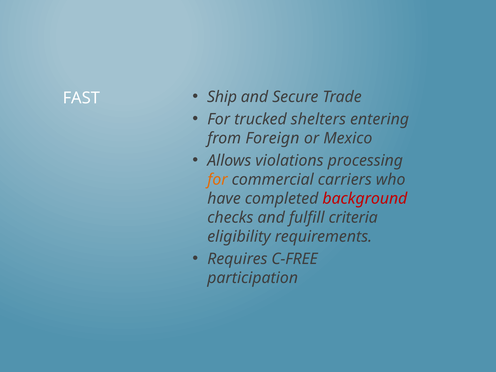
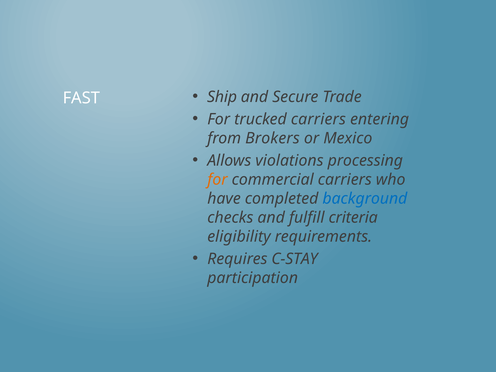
trucked shelters: shelters -> carriers
Foreign: Foreign -> Brokers
background colour: red -> blue
C-FREE: C-FREE -> C-STAY
